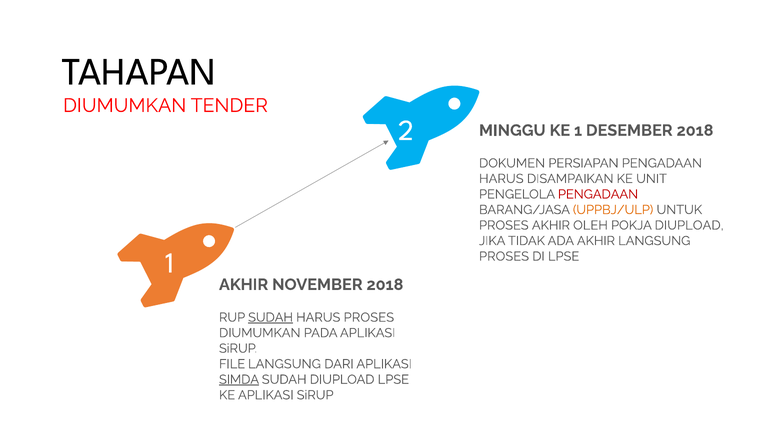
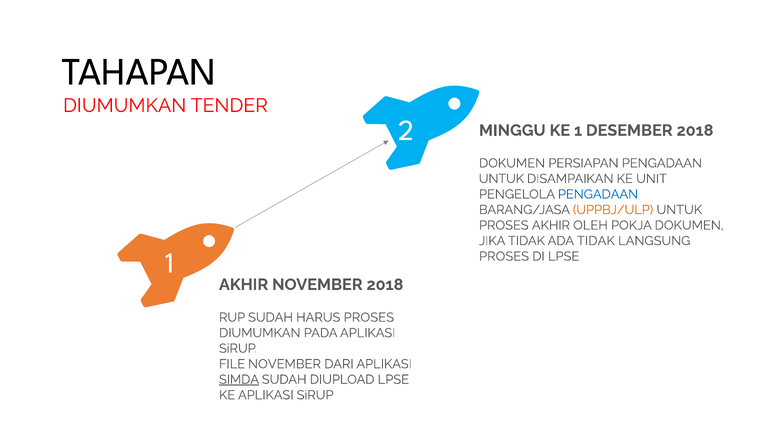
HARUS at (501, 179): HARUS -> UNTUK
PENGADAAN at (598, 194) colour: red -> blue
POKJA DIUPLOAD: DIUPLOAD -> DOKUMEN
ADA AKHIR: AKHIR -> TIDAK
SUDAH at (271, 317) underline: present -> none
FILE LANGSUNG: LANGSUNG -> NOVEMBER
